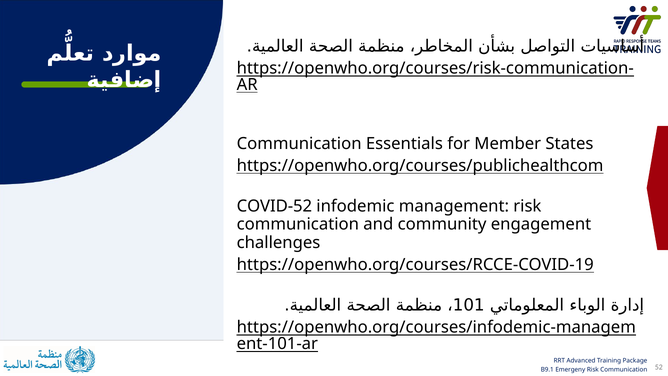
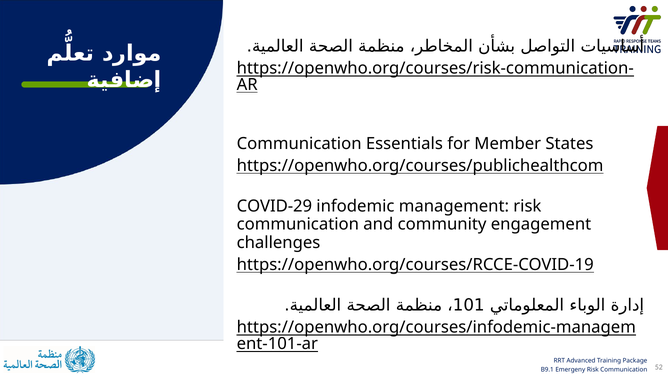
COVID-52: COVID-52 -> COVID-29
